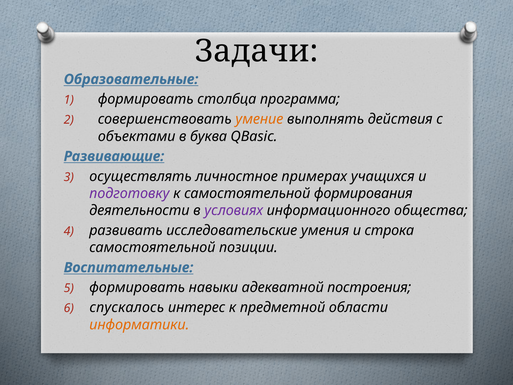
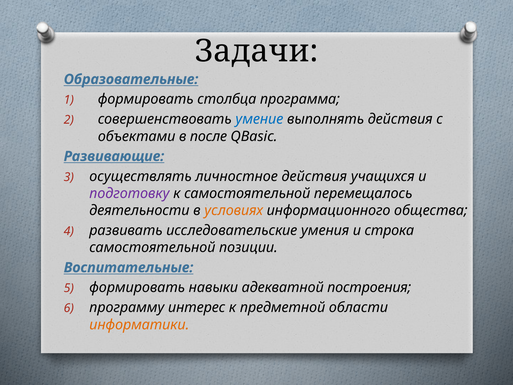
умение colour: orange -> blue
буква: буква -> после
личностное примерах: примерах -> действия
формирования: формирования -> перемещалось
условиях colour: purple -> orange
спускалось: спускалось -> программу
